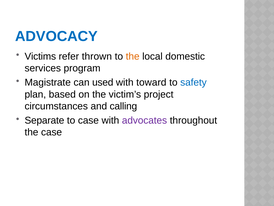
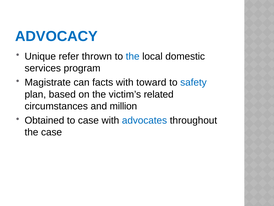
Victims: Victims -> Unique
the at (133, 56) colour: orange -> blue
used: used -> facts
project: project -> related
calling: calling -> million
Separate: Separate -> Obtained
advocates colour: purple -> blue
